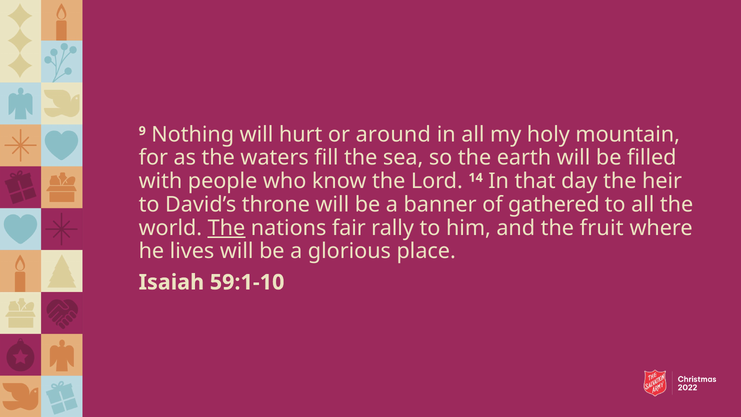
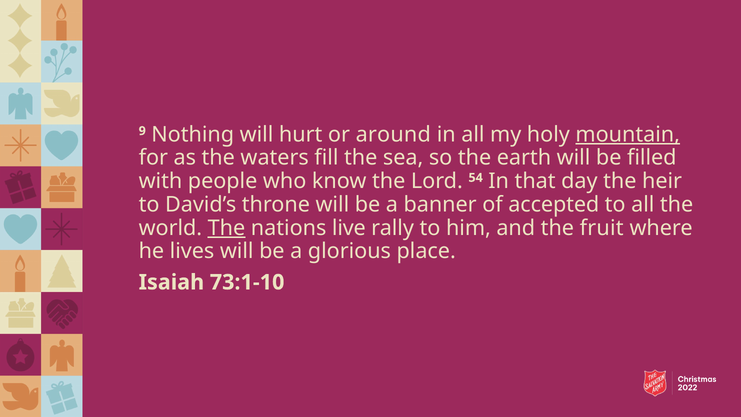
mountain underline: none -> present
14: 14 -> 54
gathered: gathered -> accepted
fair: fair -> live
59:1-10: 59:1-10 -> 73:1-10
